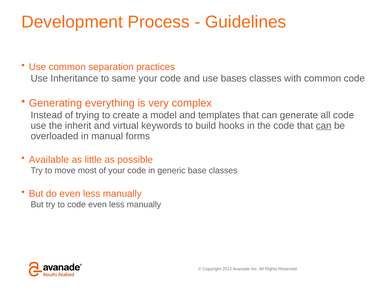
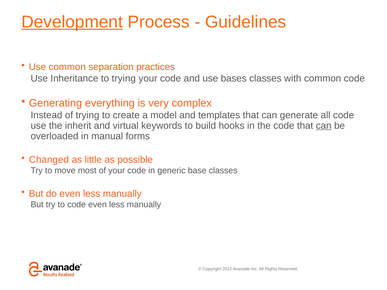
Development underline: none -> present
to same: same -> trying
Available: Available -> Changed
